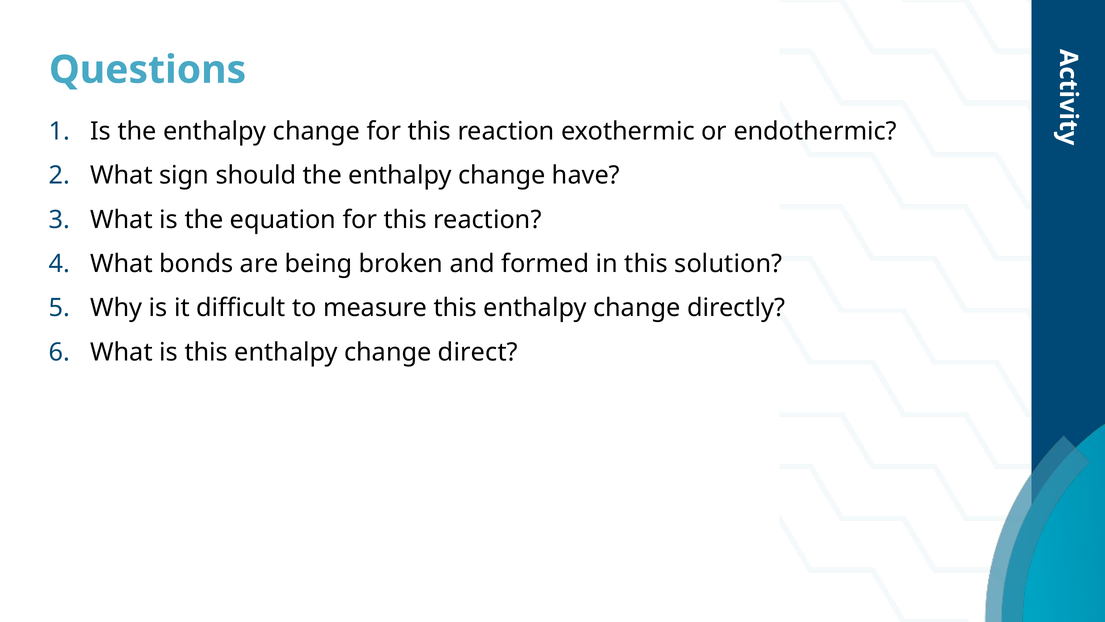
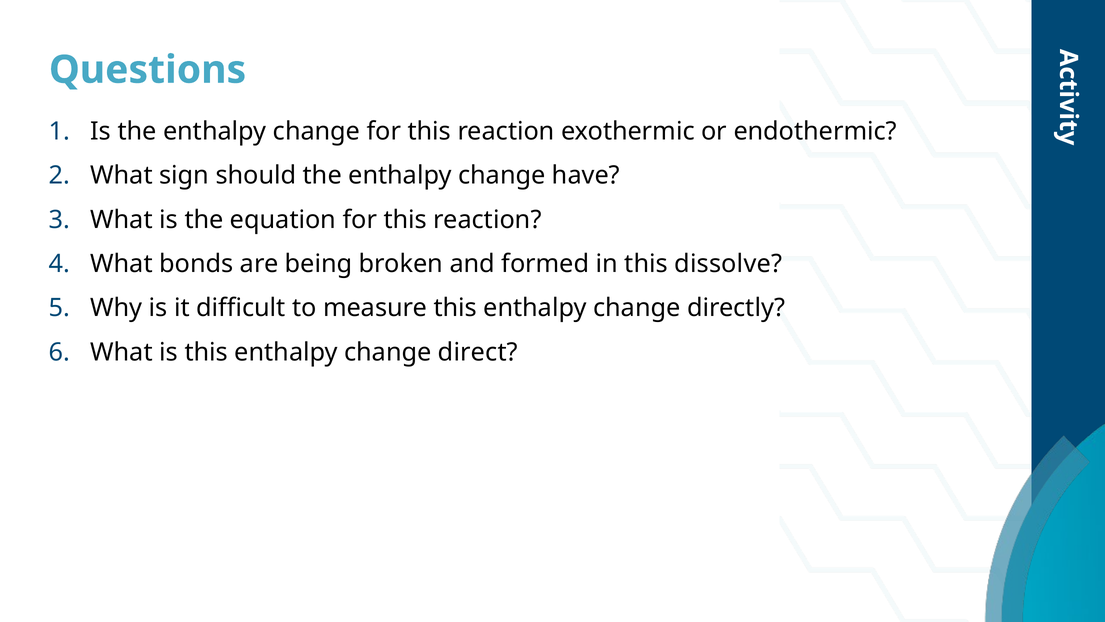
solution: solution -> dissolve
